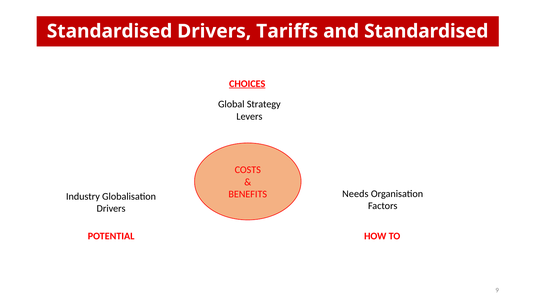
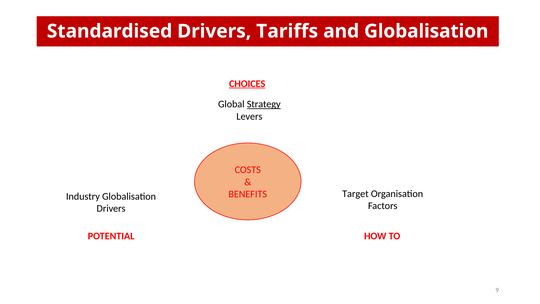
and Standardised: Standardised -> Globalisation
Strategy underline: none -> present
Needs: Needs -> Target
